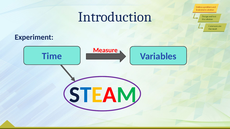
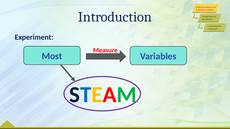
Time: Time -> Most
